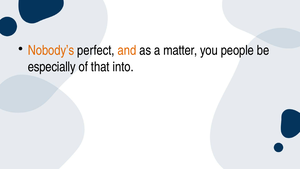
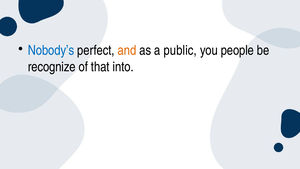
Nobody’s colour: orange -> blue
matter: matter -> public
especially: especially -> recognize
